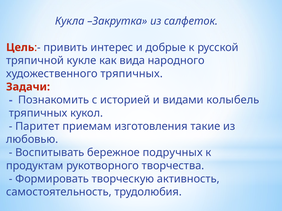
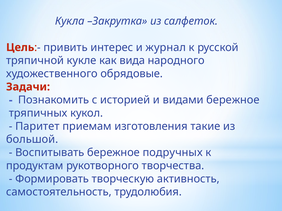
добрые: добрые -> журнал
художественного тряпичных: тряпичных -> обрядовые
видами колыбель: колыбель -> бережное
любовью: любовью -> большой
